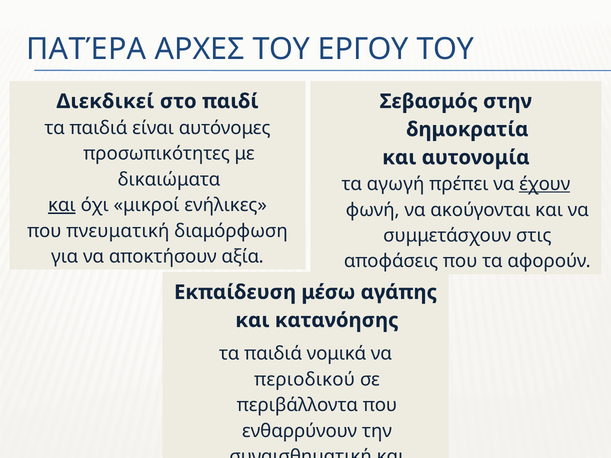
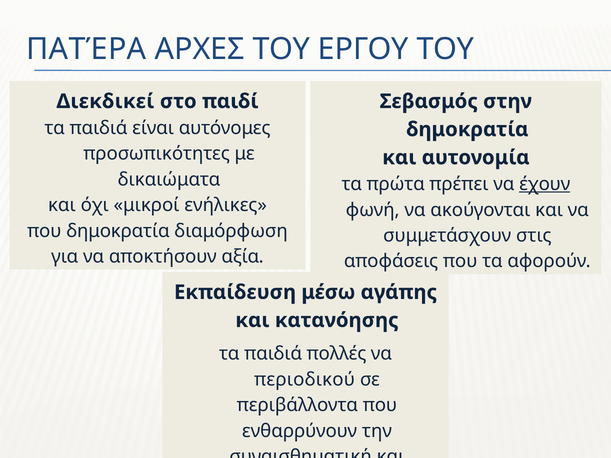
αγωγή: αγωγή -> πρώτα
και at (62, 205) underline: present -> none
που πνευματική: πνευματική -> δημοκρατία
νομικά: νομικά -> πολλές
